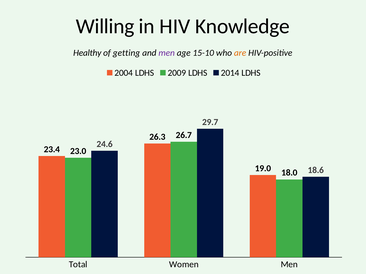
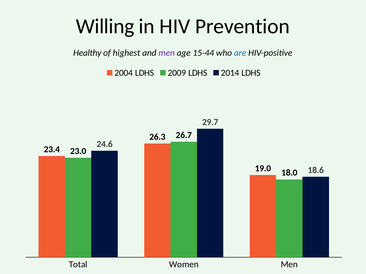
Knowledge: Knowledge -> Prevention
getting: getting -> highest
15-10: 15-10 -> 15-44
are colour: orange -> blue
